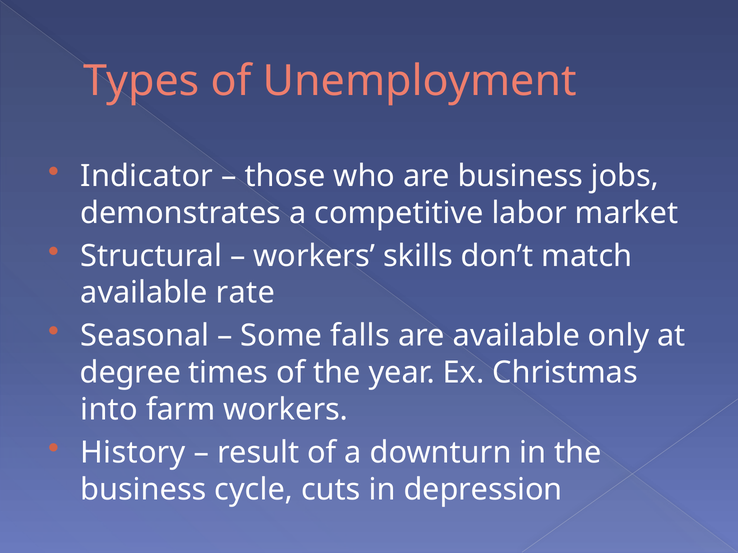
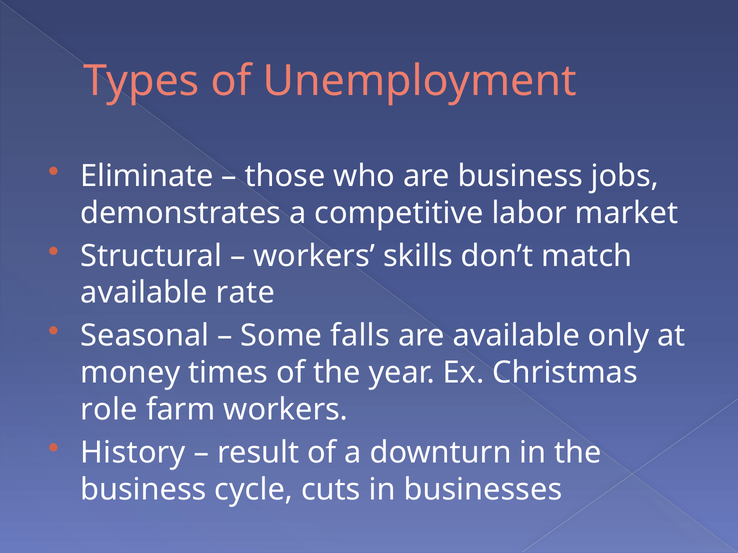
Indicator: Indicator -> Eliminate
degree: degree -> money
into: into -> role
depression: depression -> businesses
